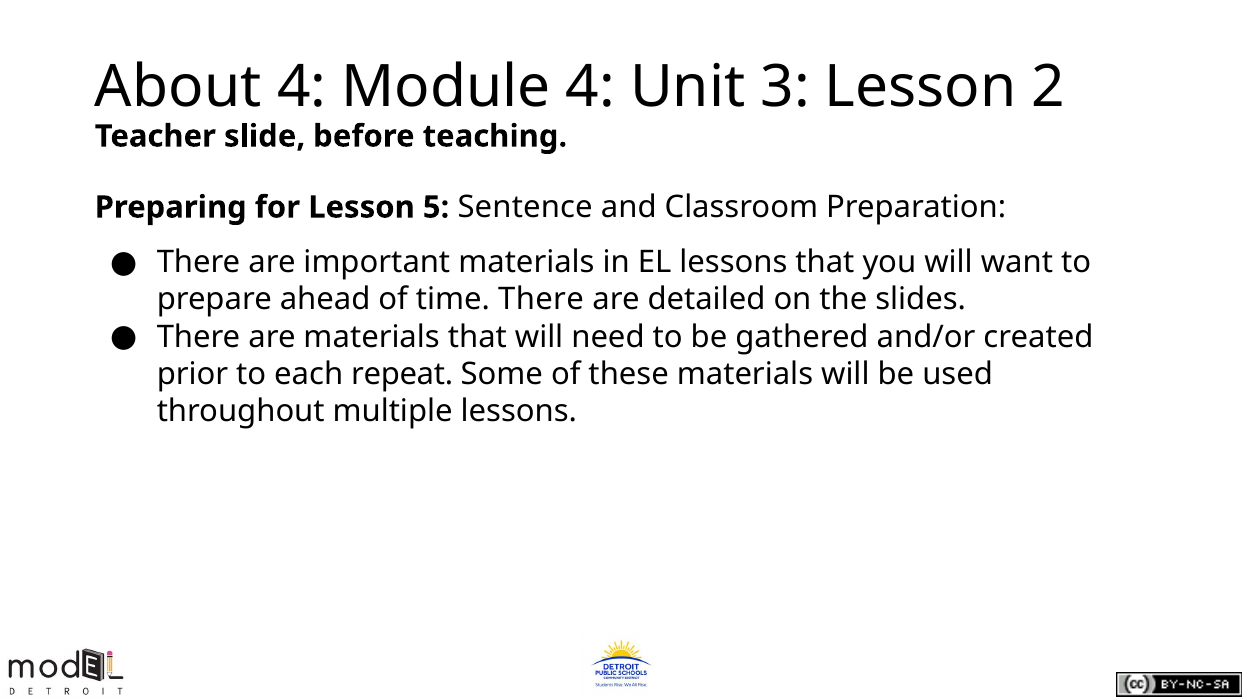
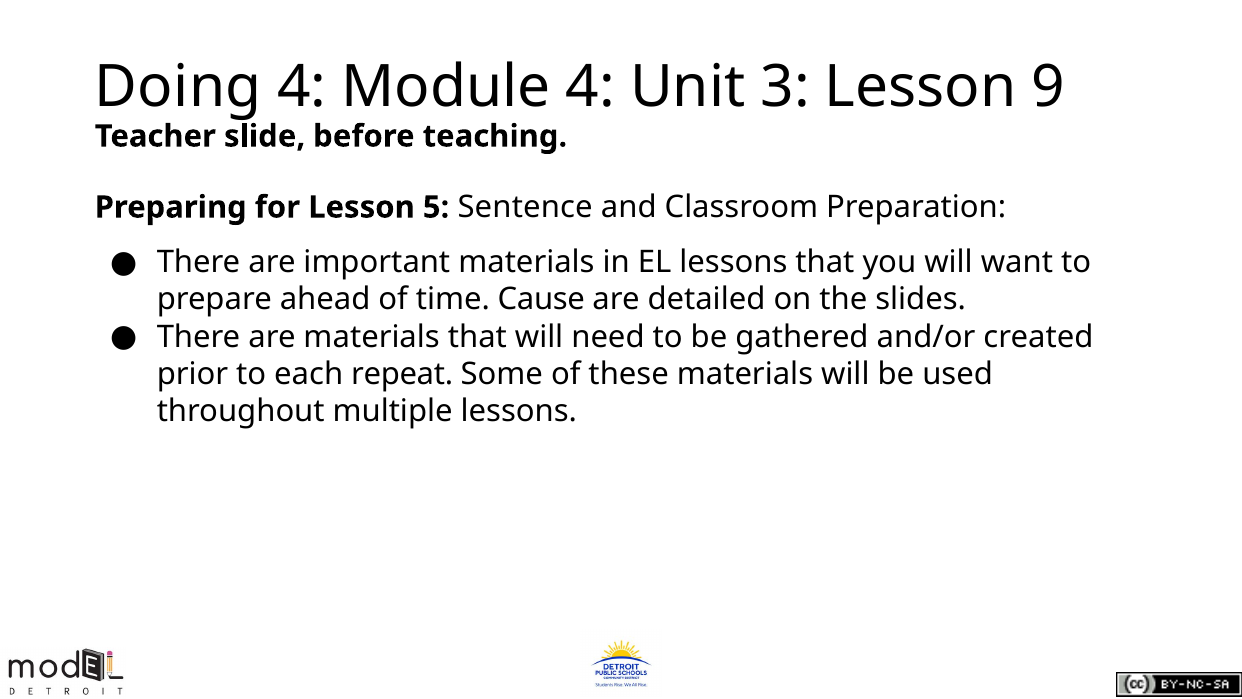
About: About -> Doing
2: 2 -> 9
time There: There -> Cause
